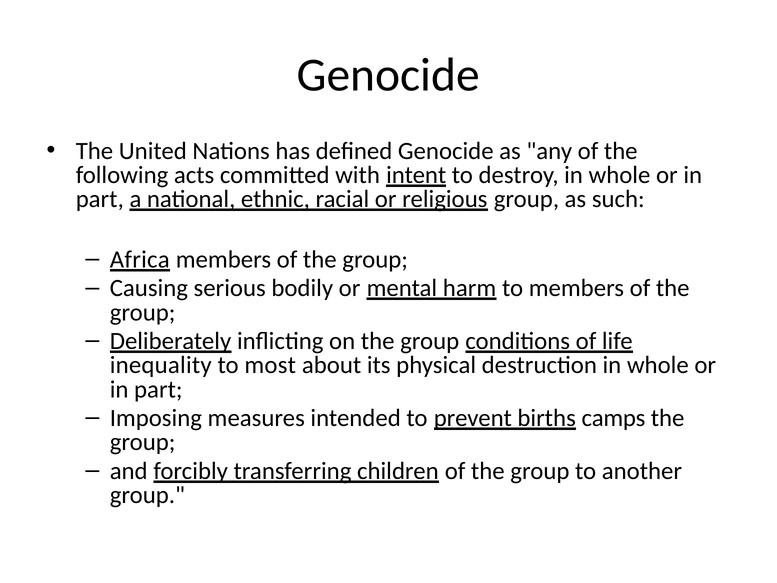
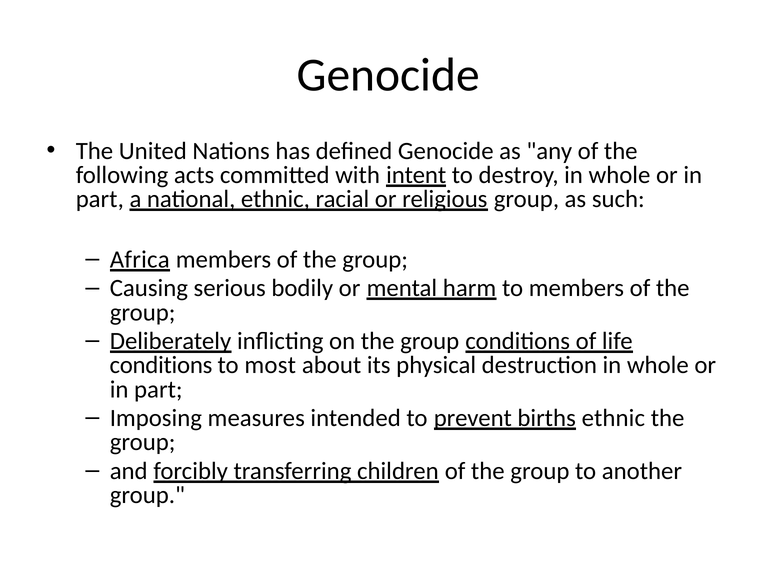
inequality at (161, 365): inequality -> conditions
births camps: camps -> ethnic
